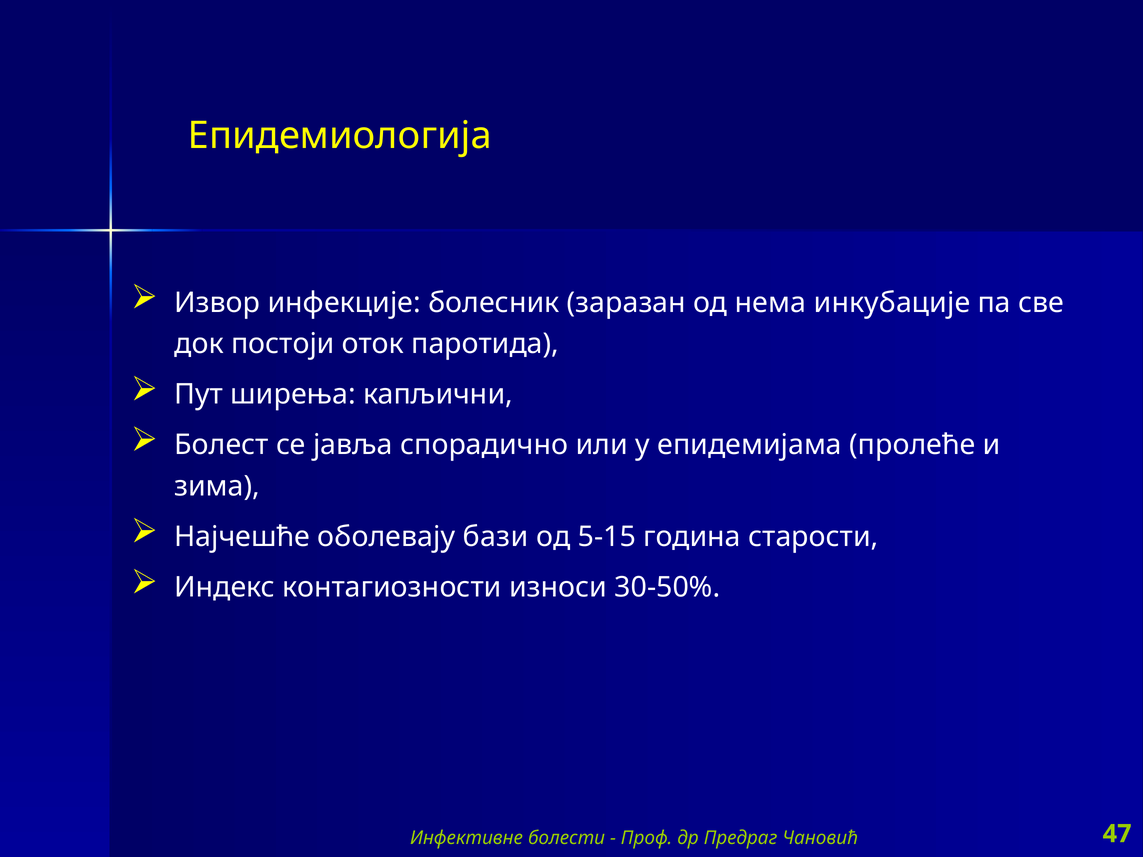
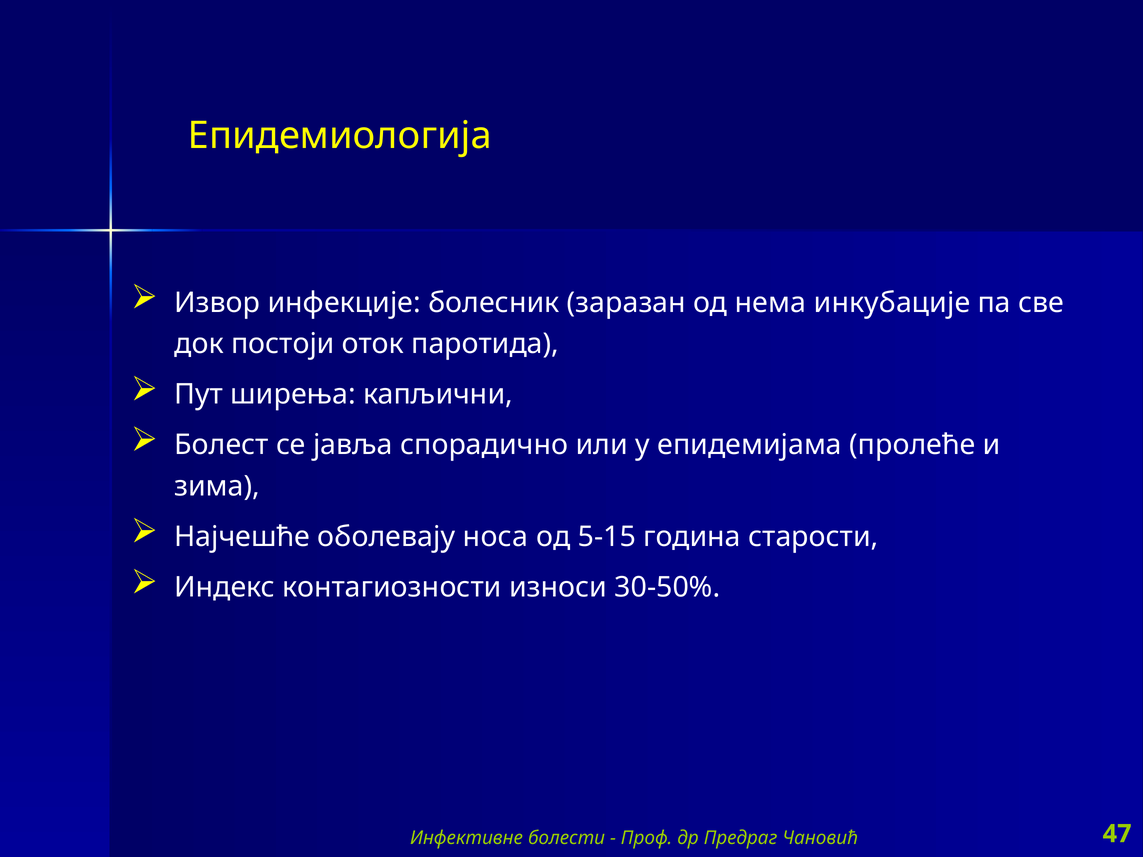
бази: бази -> носа
